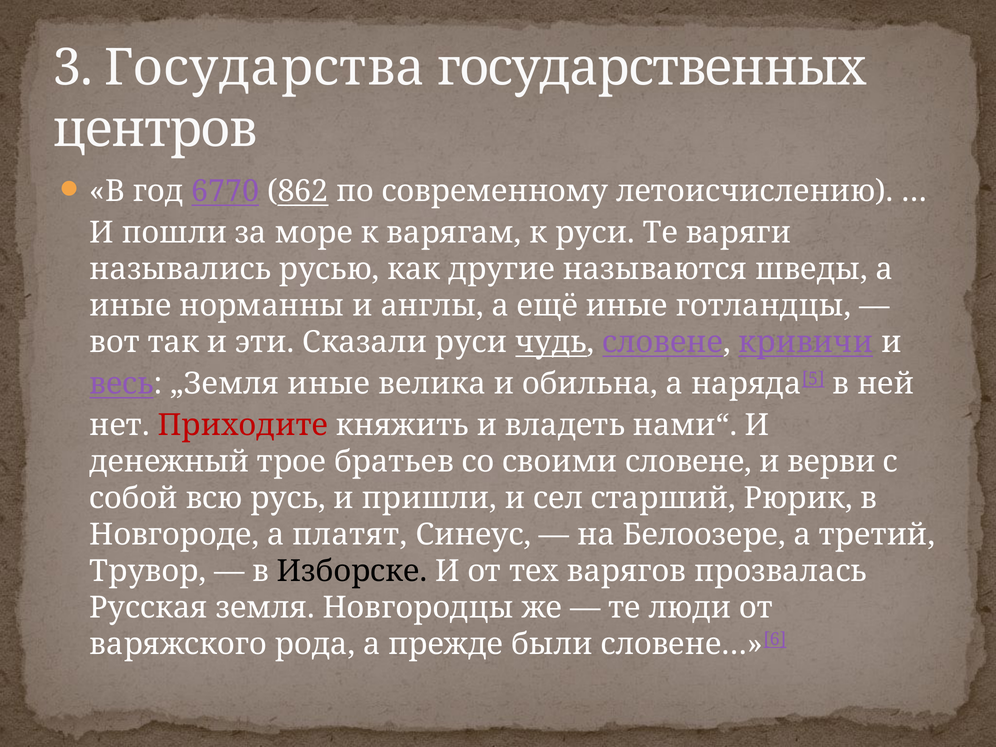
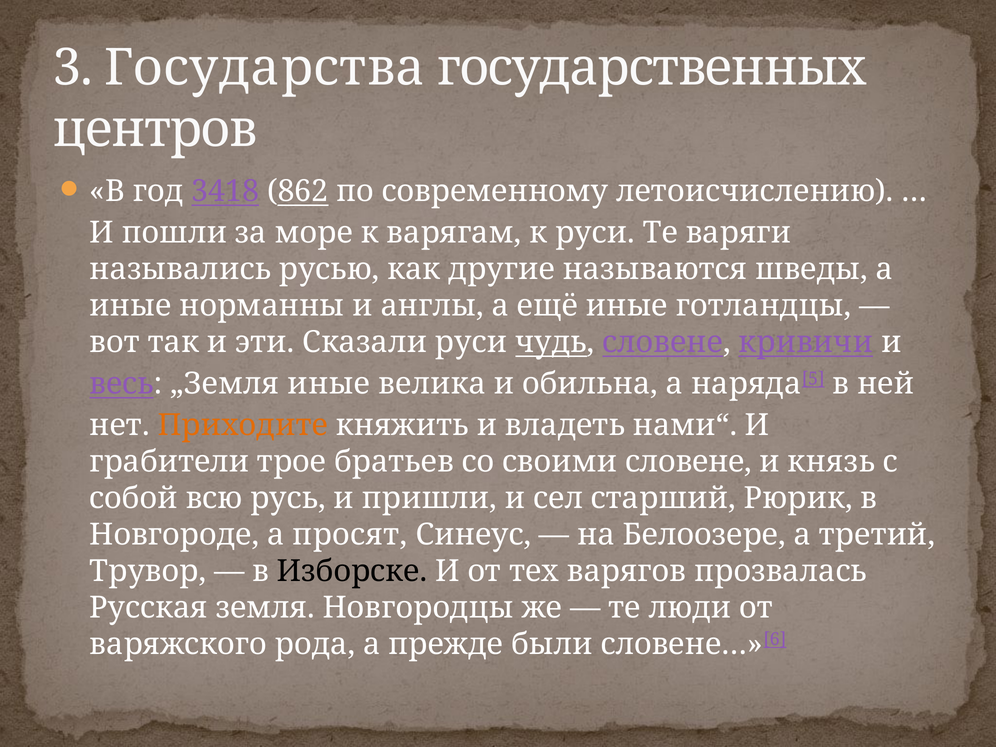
6770: 6770 -> 3418
Приходите colour: red -> orange
денежный: денежный -> грабители
верви: верви -> князь
платят: платят -> просят
